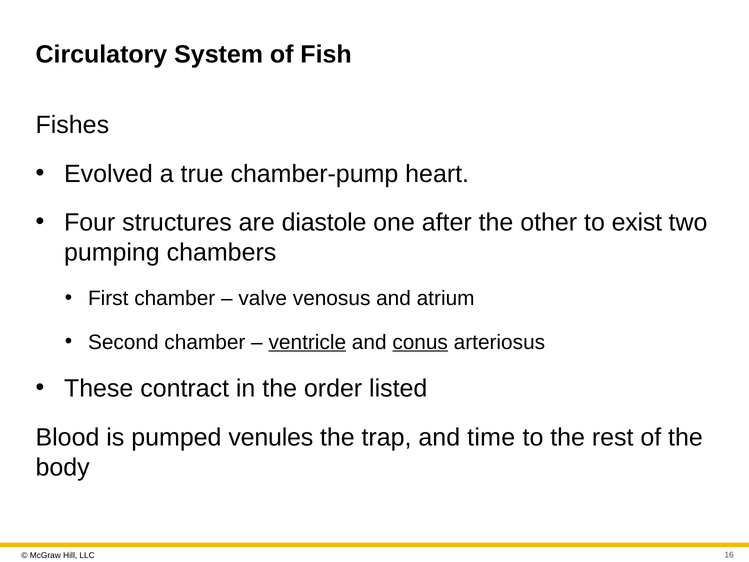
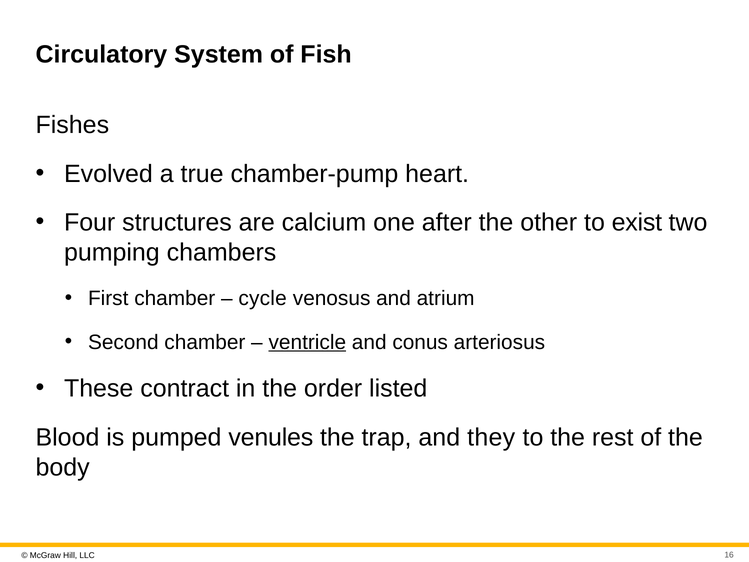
diastole: diastole -> calcium
valve: valve -> cycle
conus underline: present -> none
time: time -> they
